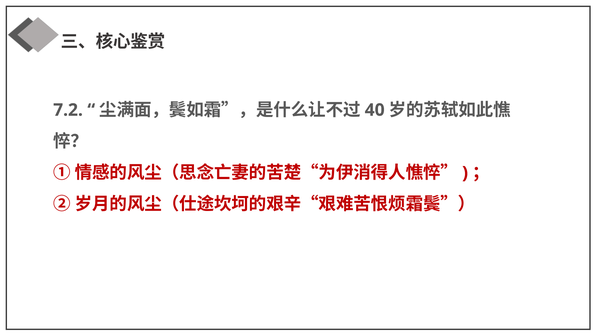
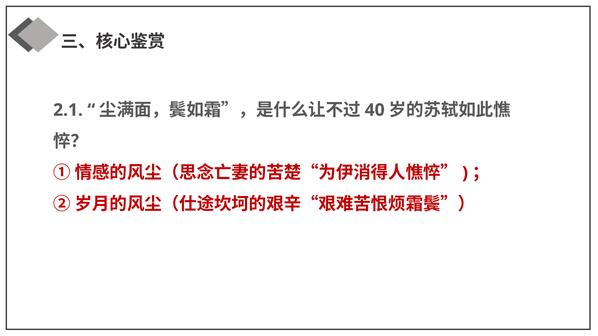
7.2: 7.2 -> 2.1
